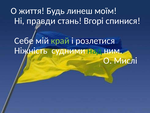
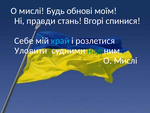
життя at (32, 11): життя -> мислі
линеш: линеш -> обнові
край colour: light green -> light blue
Ніжність: Ніжність -> Уловити
